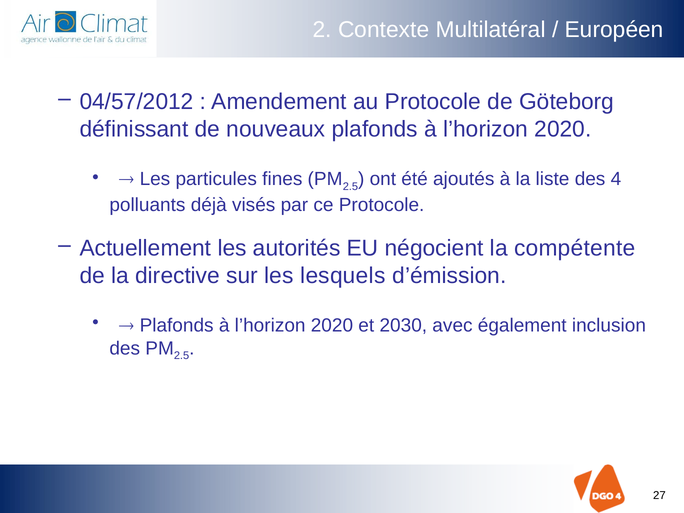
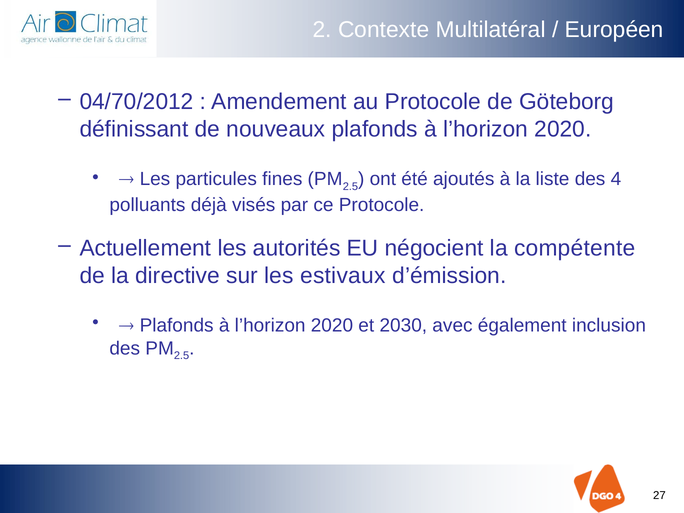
04/57/2012: 04/57/2012 -> 04/70/2012
lesquels: lesquels -> estivaux
